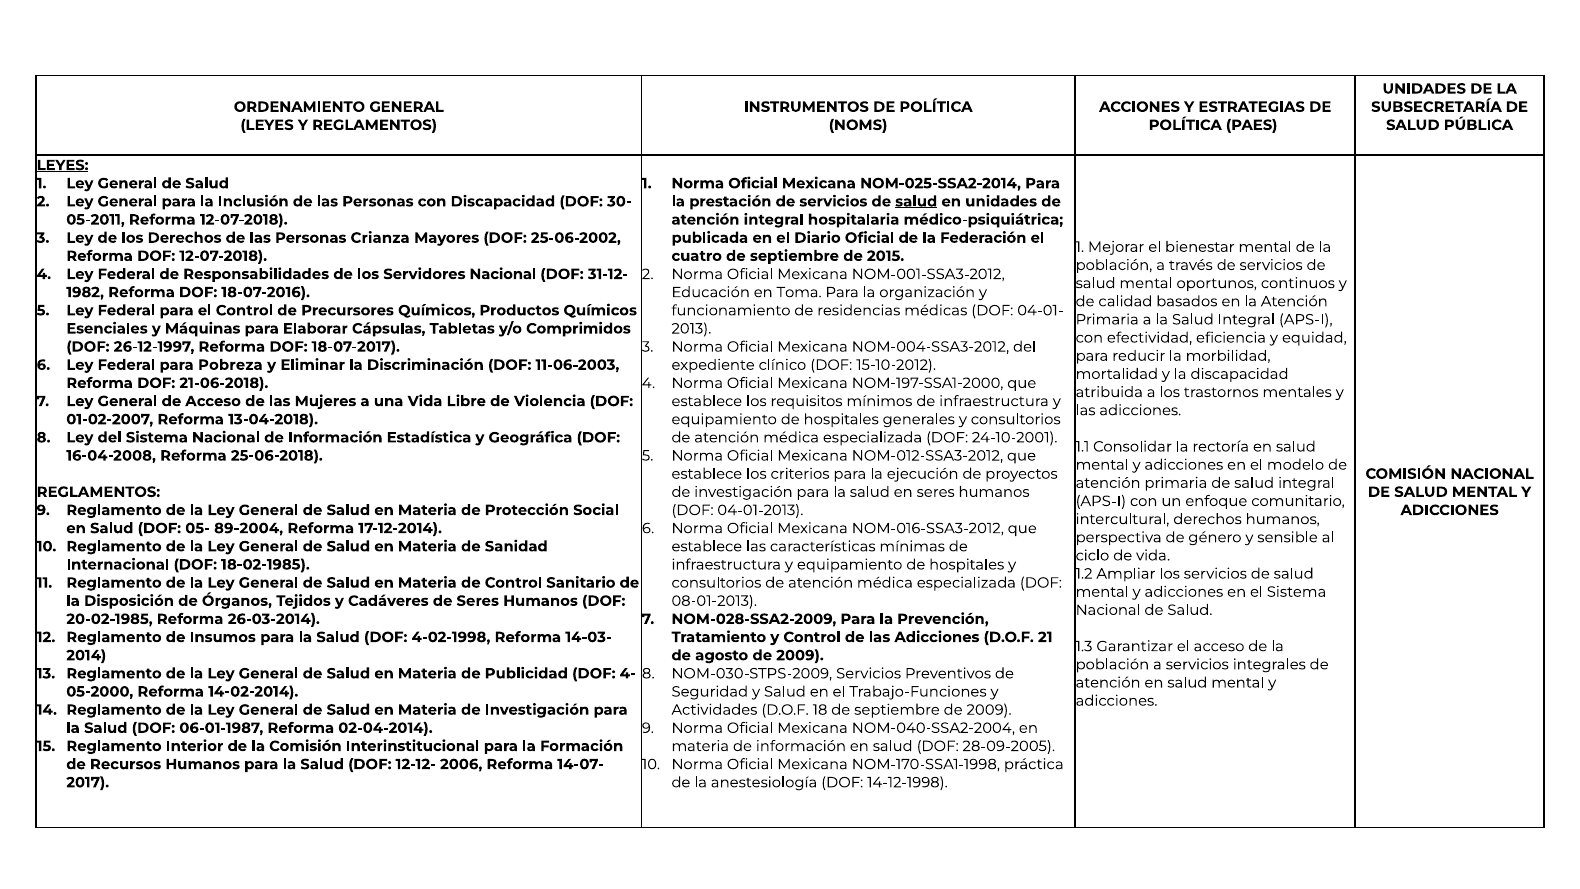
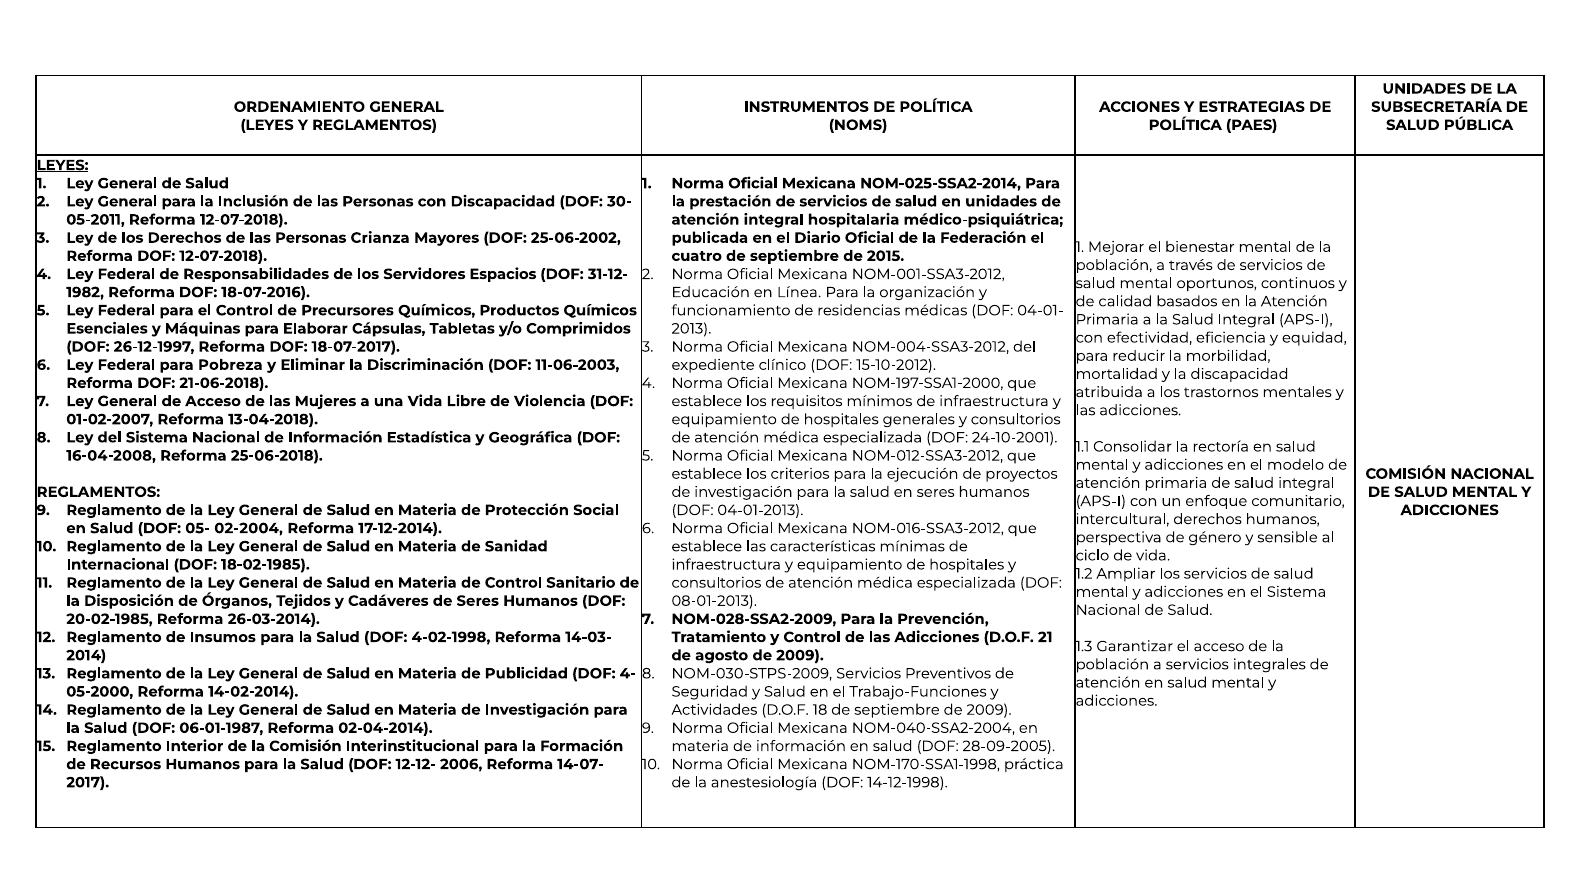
salud at (916, 201) underline: present -> none
Servidores Nacional: Nacional -> Espacios
Toma: Toma -> Línea
89-2004: 89-2004 -> 02-2004
